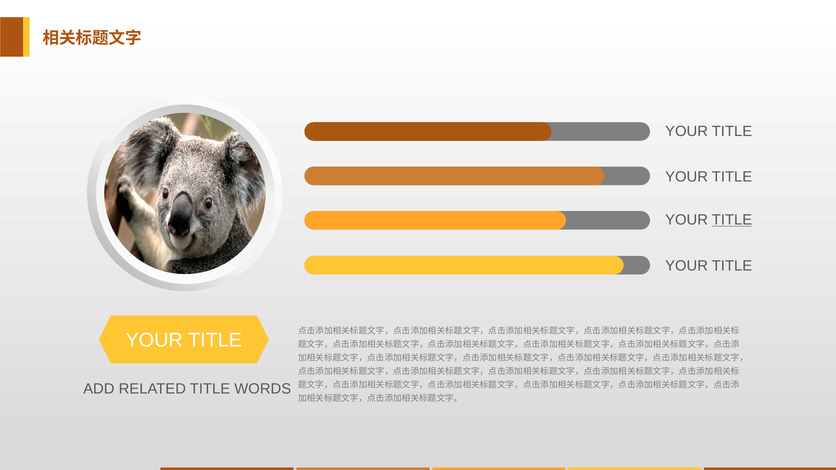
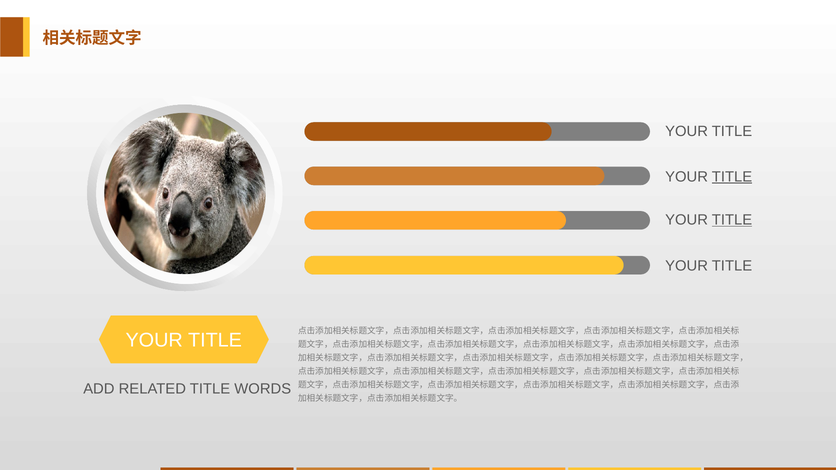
TITLE at (732, 177) underline: none -> present
